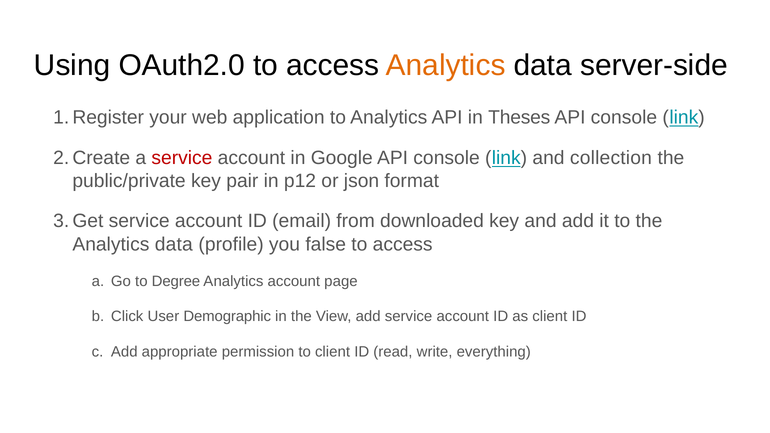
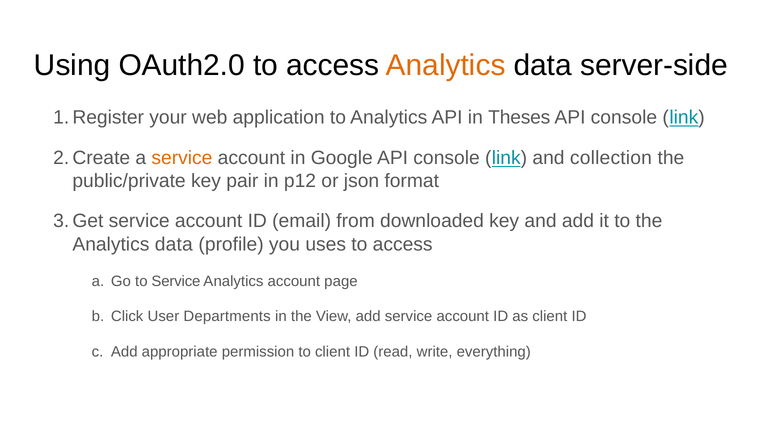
service at (182, 158) colour: red -> orange
false: false -> uses
to Degree: Degree -> Service
Demographic: Demographic -> Departments
